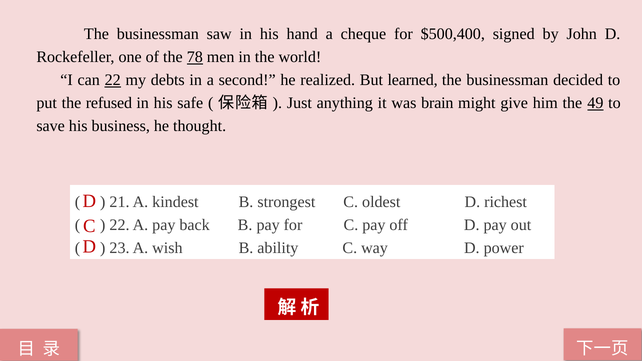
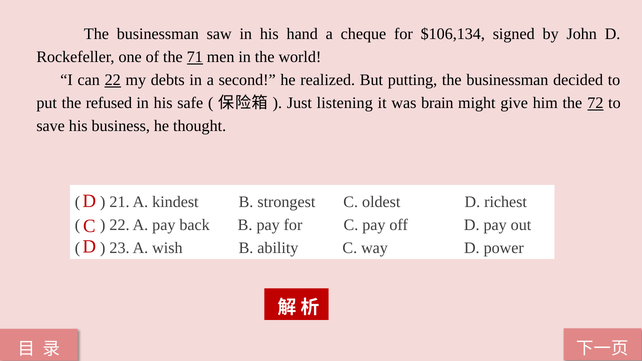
$500,400: $500,400 -> $106,134
78: 78 -> 71
learned: learned -> putting
anything: anything -> listening
49: 49 -> 72
